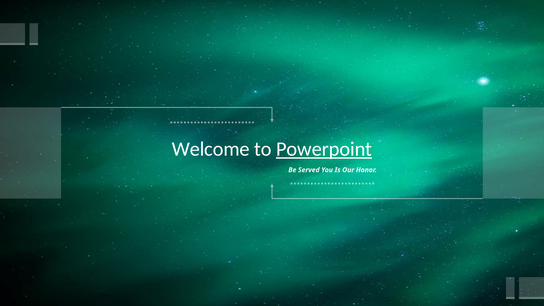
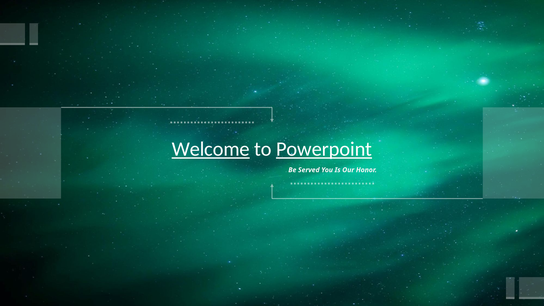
Welcome underline: none -> present
